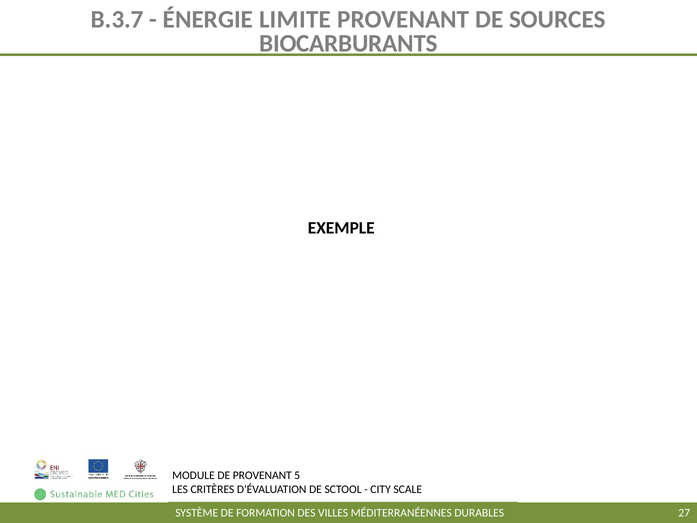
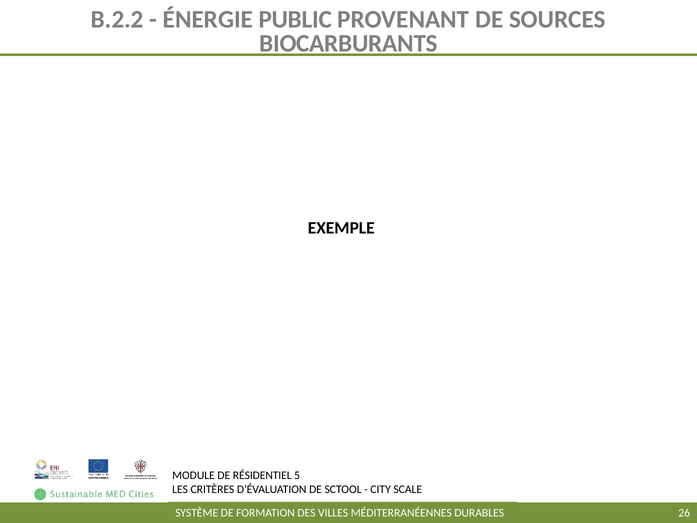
B.3.7: B.3.7 -> B.2.2
LIMITE: LIMITE -> PUBLIC
DE PROVENANT: PROVENANT -> RÉSIDENTIEL
27: 27 -> 26
